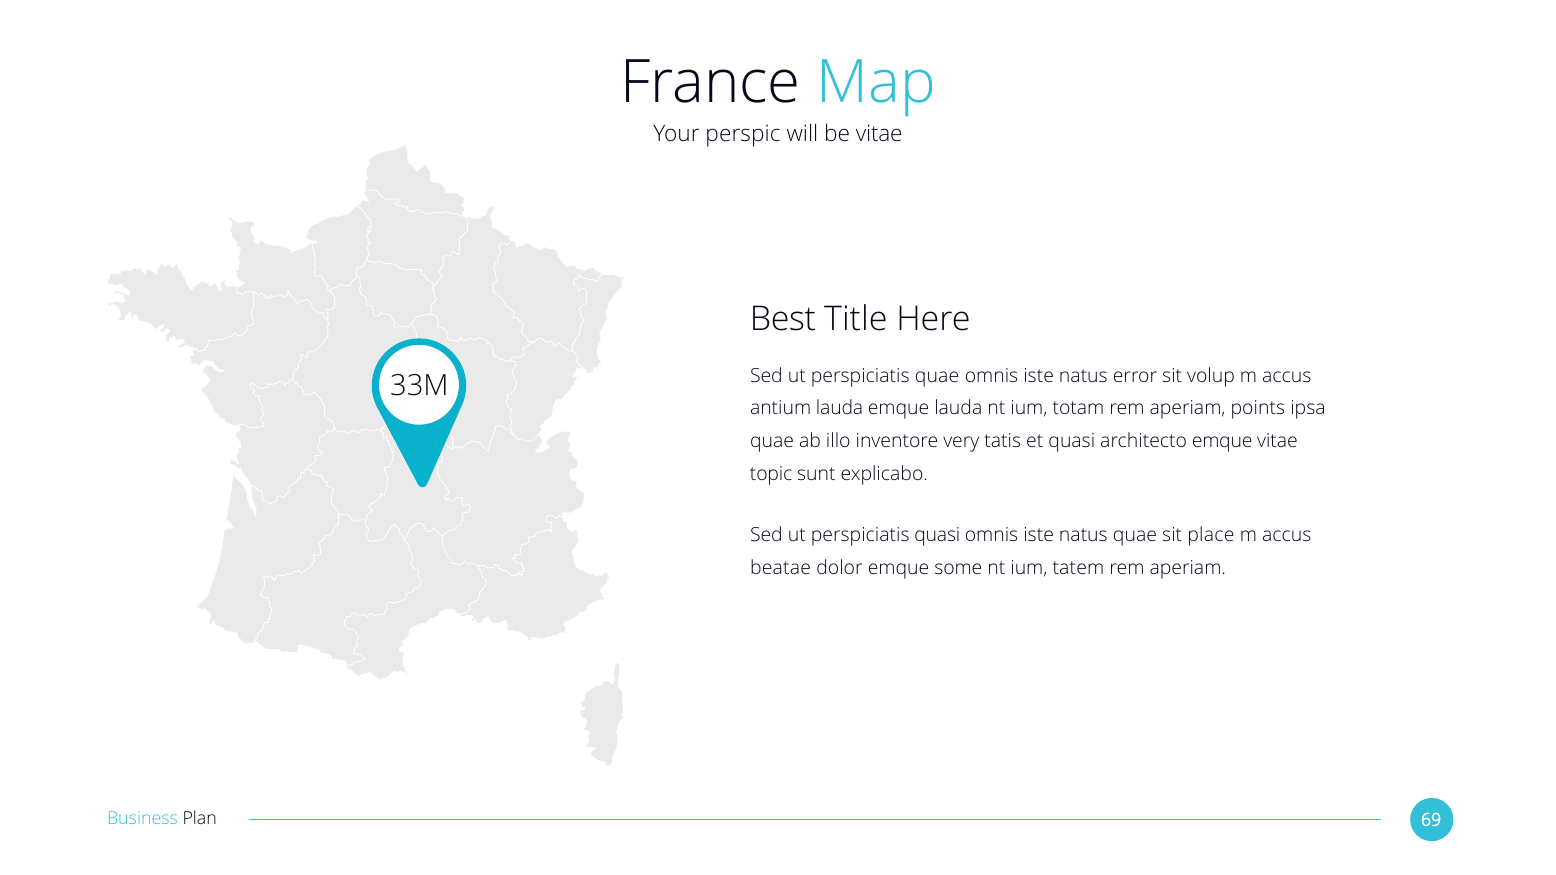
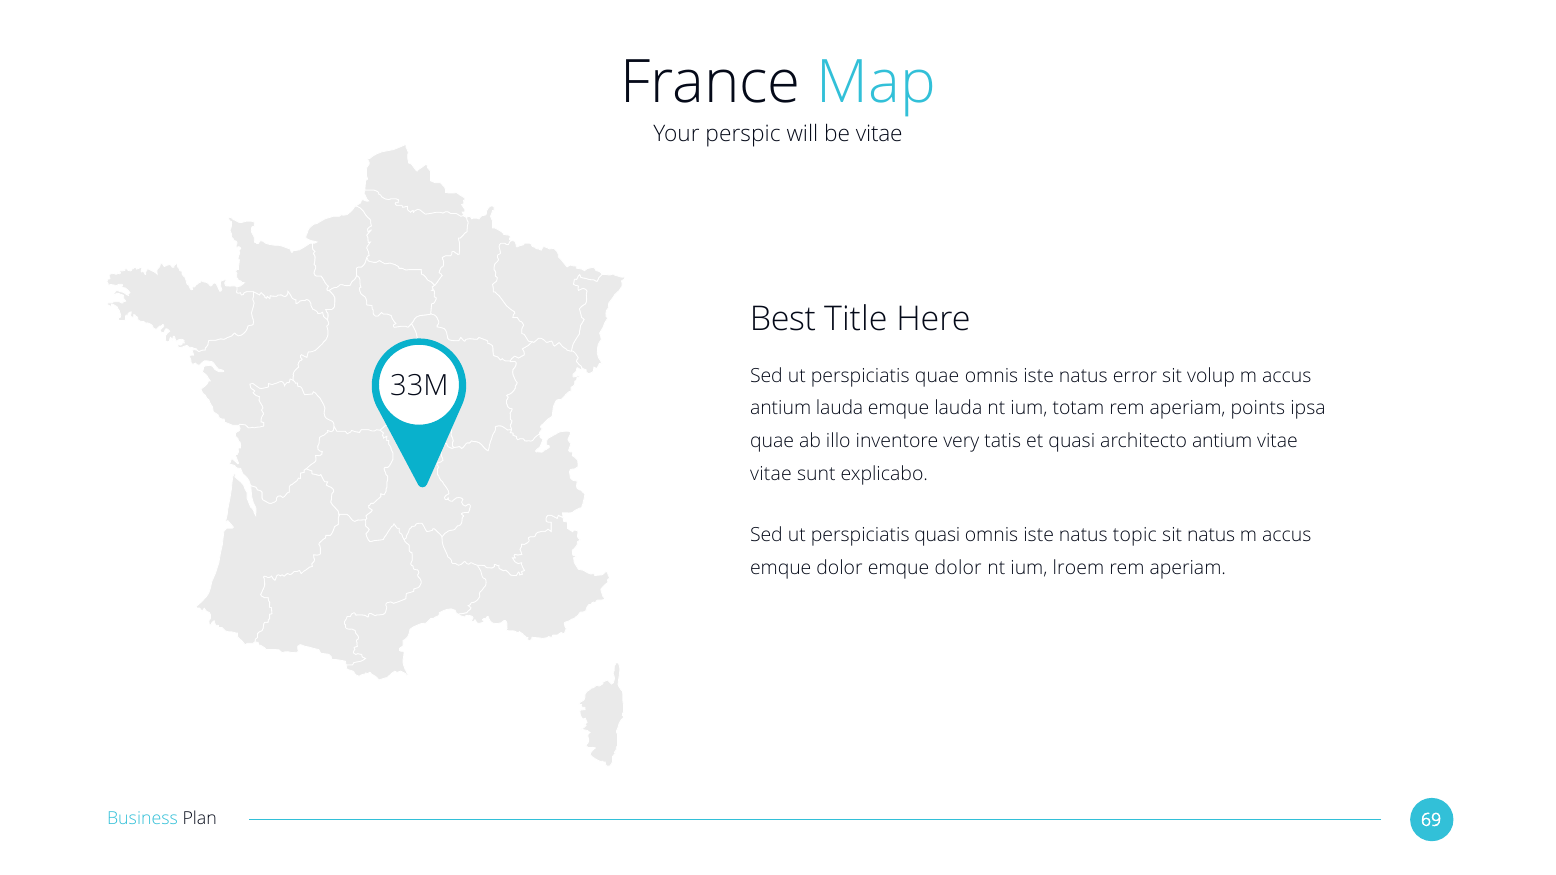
architecto emque: emque -> antium
topic at (771, 474): topic -> vitae
natus quae: quae -> topic
sit place: place -> natus
beatae at (781, 568): beatae -> emque
dolor emque some: some -> dolor
tatem: tatem -> lroem
